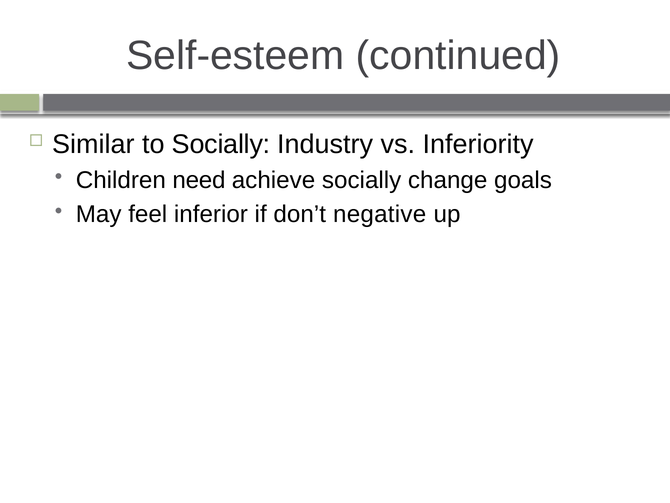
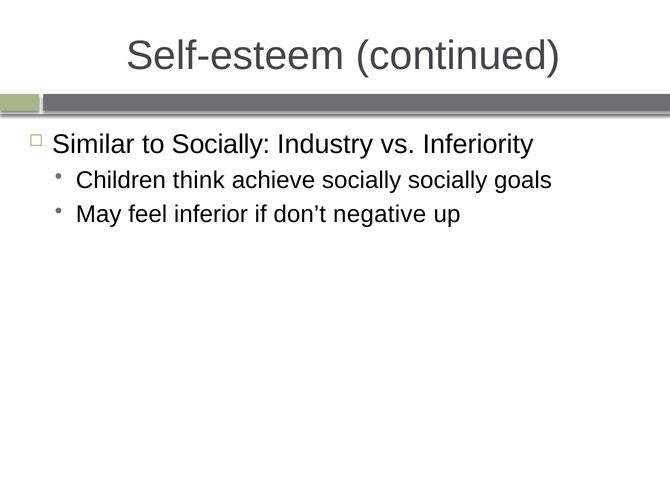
need: need -> think
socially change: change -> socially
